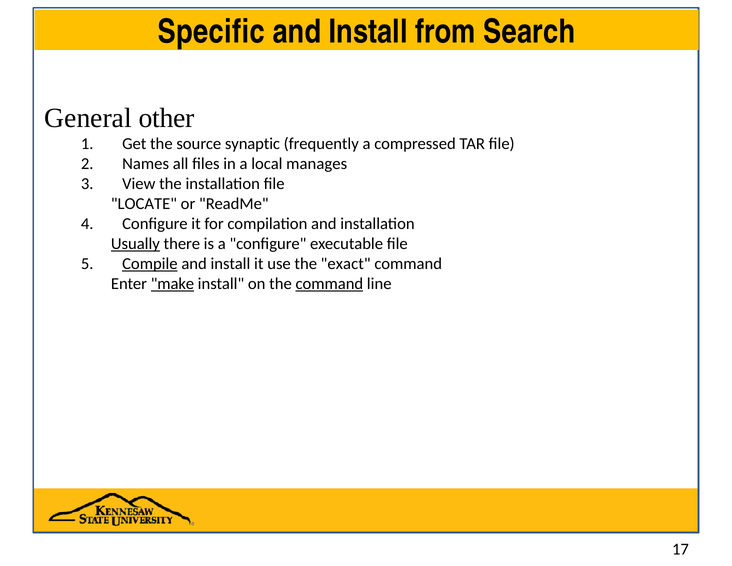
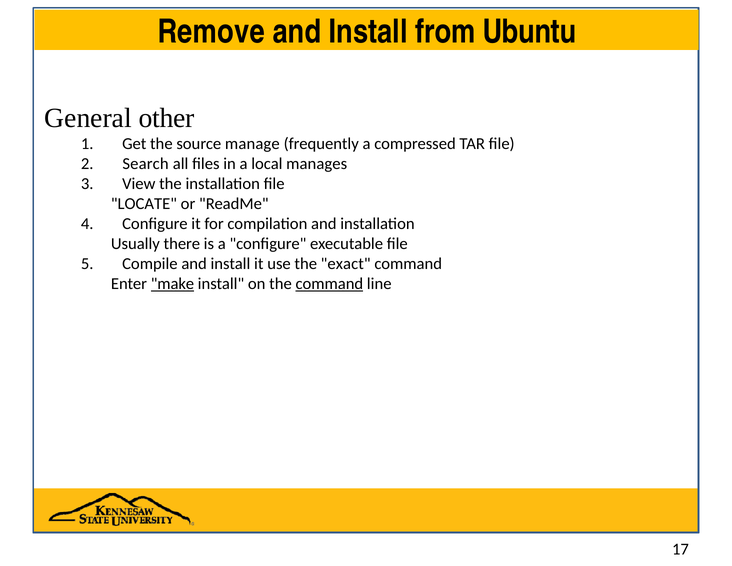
Specific: Specific -> Remove
Search: Search -> Ubuntu
synaptic: synaptic -> manage
Names: Names -> Search
Usually underline: present -> none
Compile underline: present -> none
